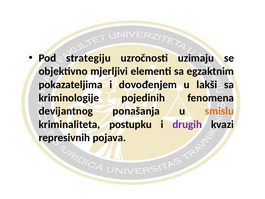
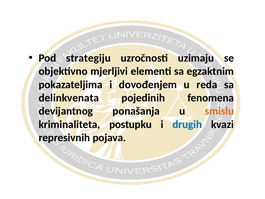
lakši: lakši -> reda
kriminologije: kriminologije -> delinkvenata
drugih colour: purple -> blue
